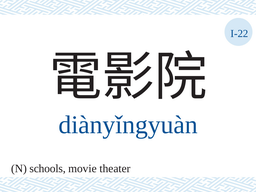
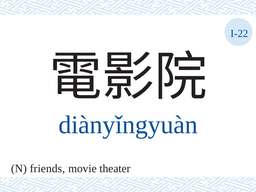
schools: schools -> friends
